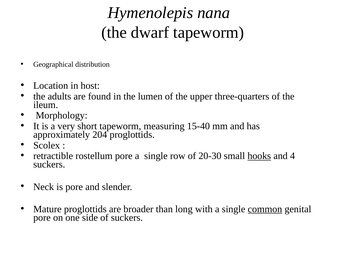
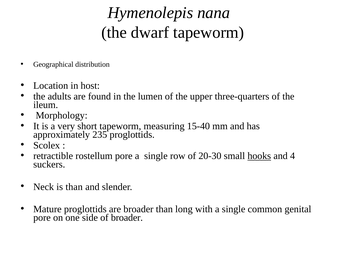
204: 204 -> 235
is pore: pore -> than
common underline: present -> none
of suckers: suckers -> broader
